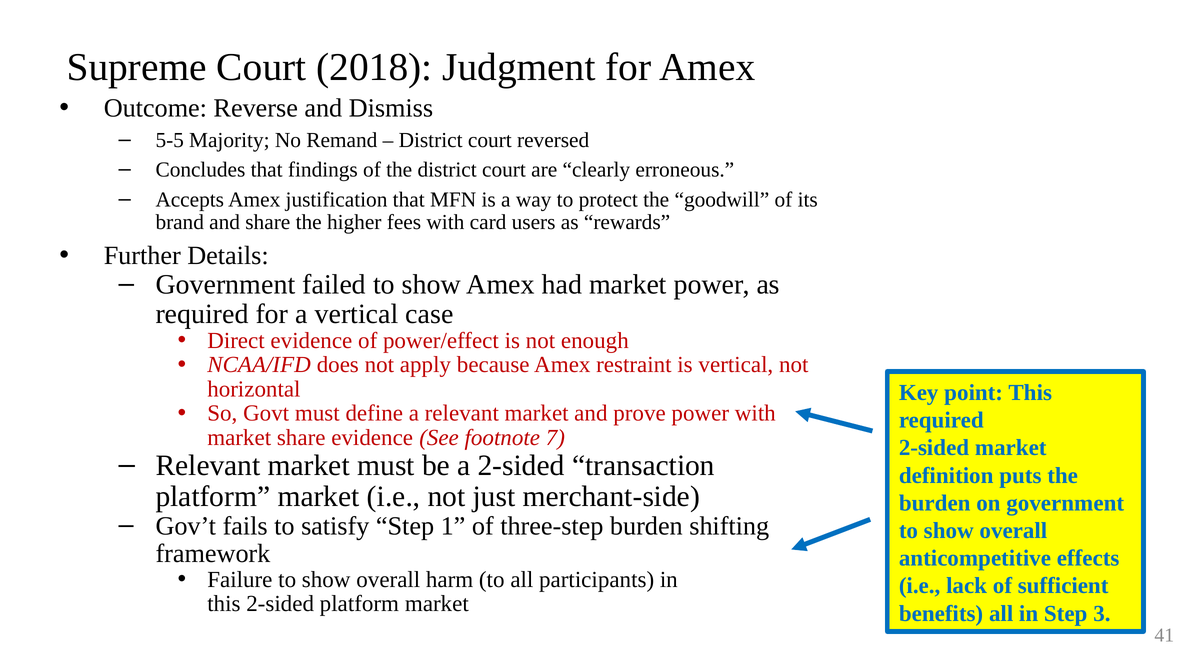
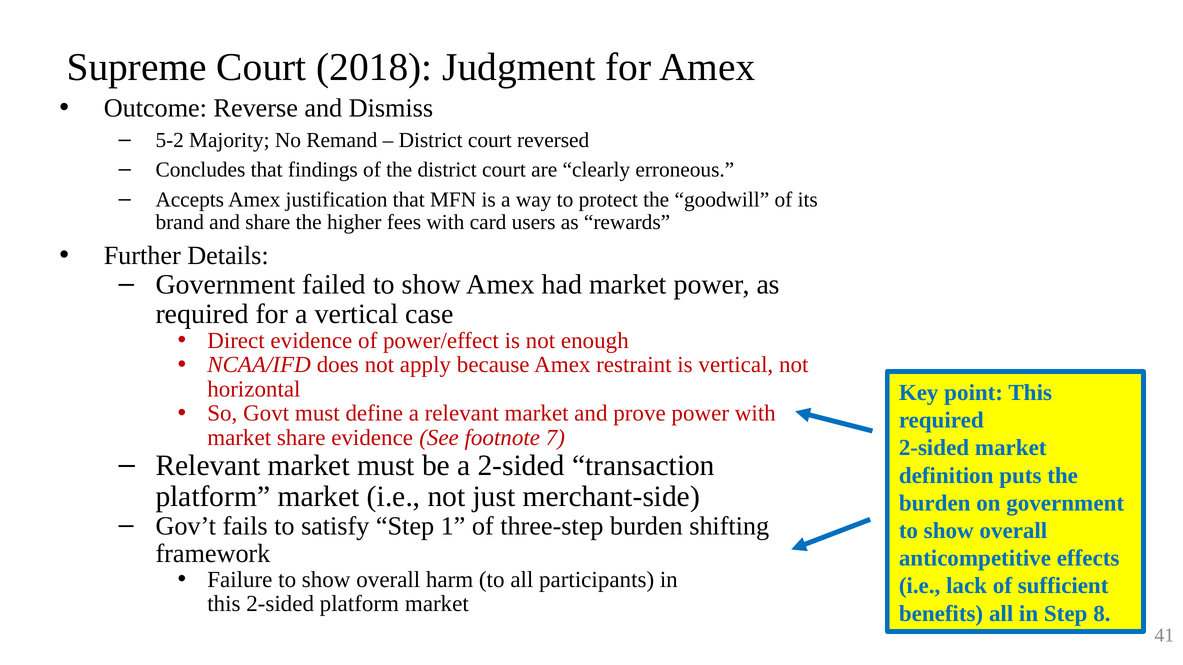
5-5: 5-5 -> 5-2
3: 3 -> 8
